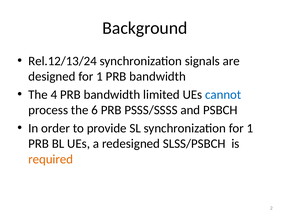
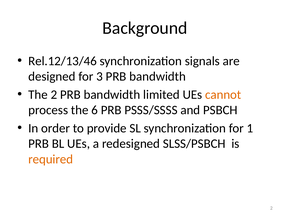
Rel.12/13/24: Rel.12/13/24 -> Rel.12/13/46
designed for 1: 1 -> 3
The 4: 4 -> 2
cannot colour: blue -> orange
